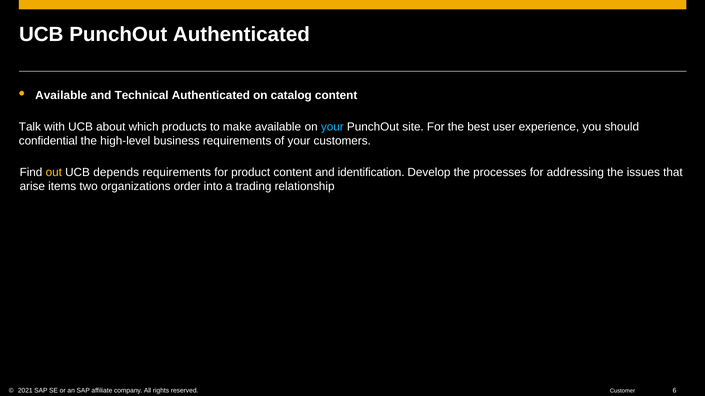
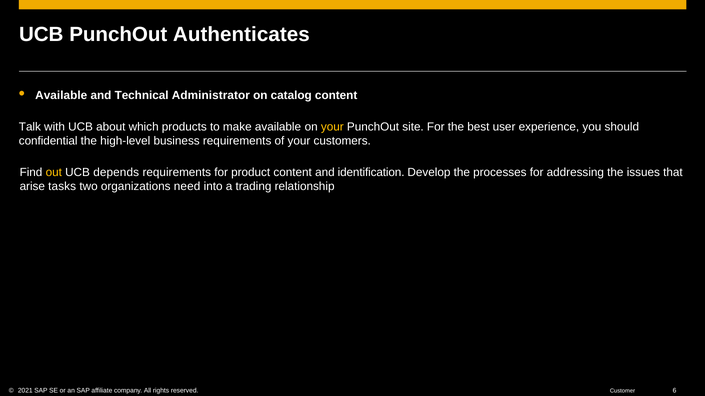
PunchOut Authenticated: Authenticated -> Authenticates
Technical Authenticated: Authenticated -> Administrator
your at (332, 127) colour: light blue -> yellow
items: items -> tasks
order: order -> need
